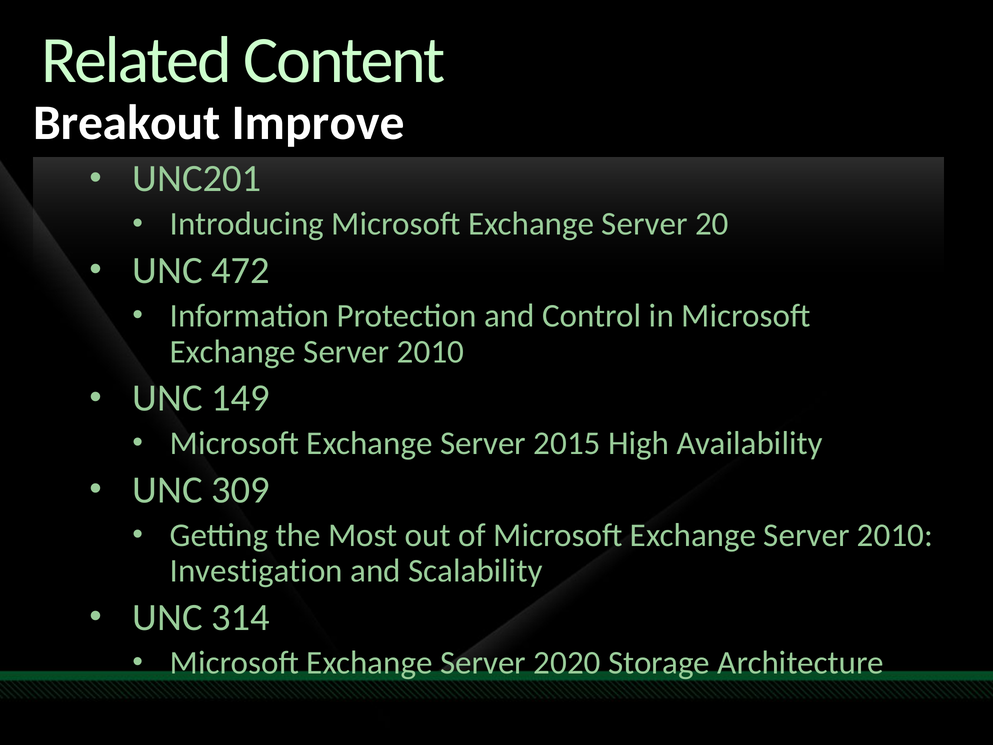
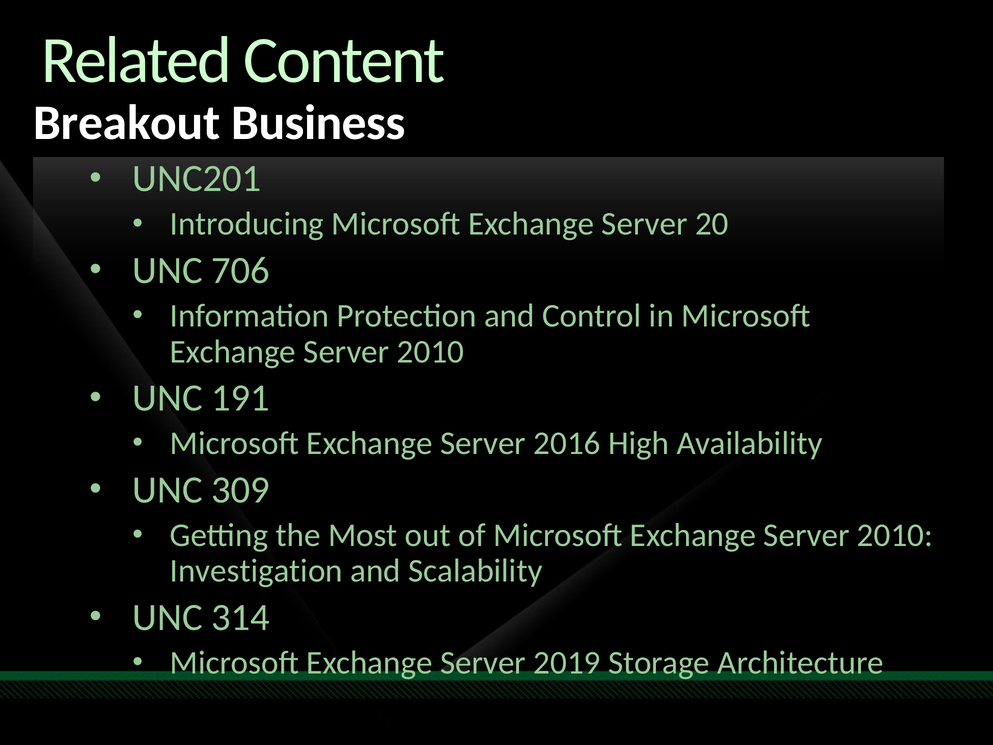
Improve: Improve -> Business
472: 472 -> 706
149: 149 -> 191
2015: 2015 -> 2016
2020: 2020 -> 2019
